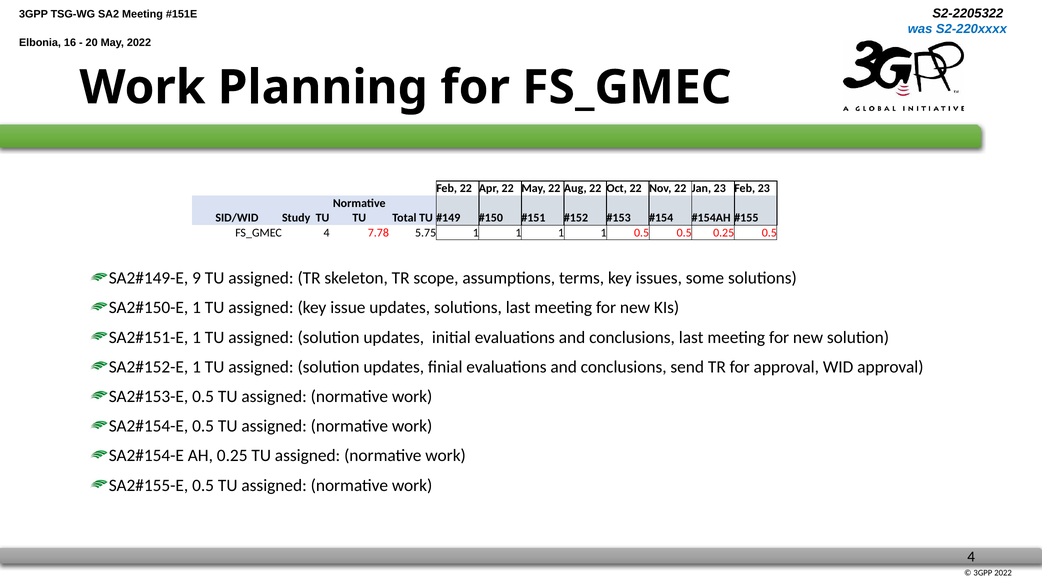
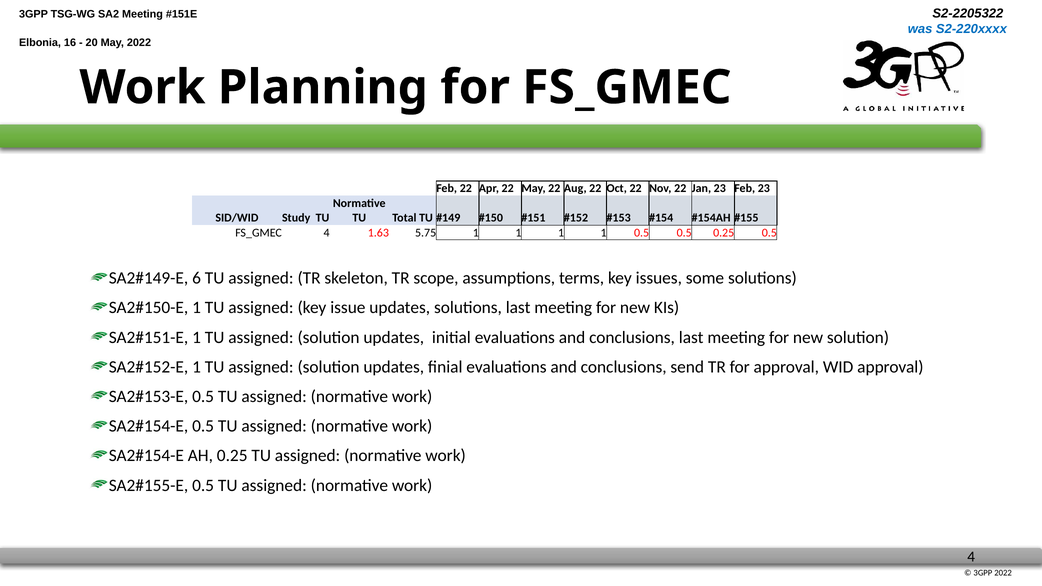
7.78: 7.78 -> 1.63
9: 9 -> 6
